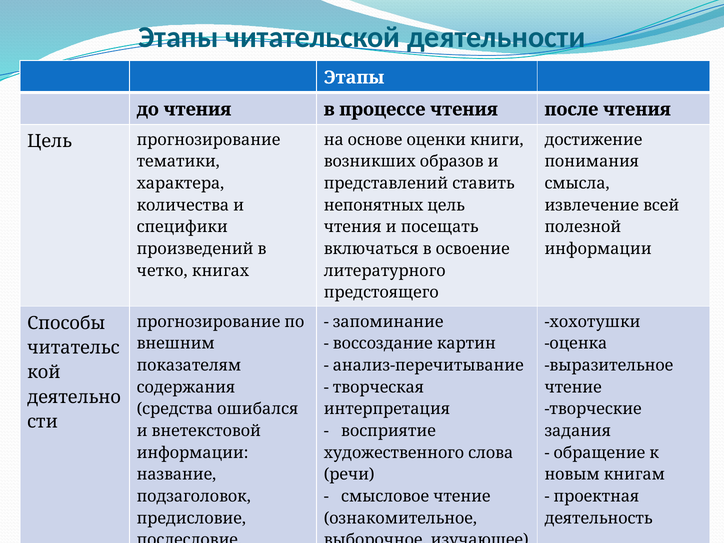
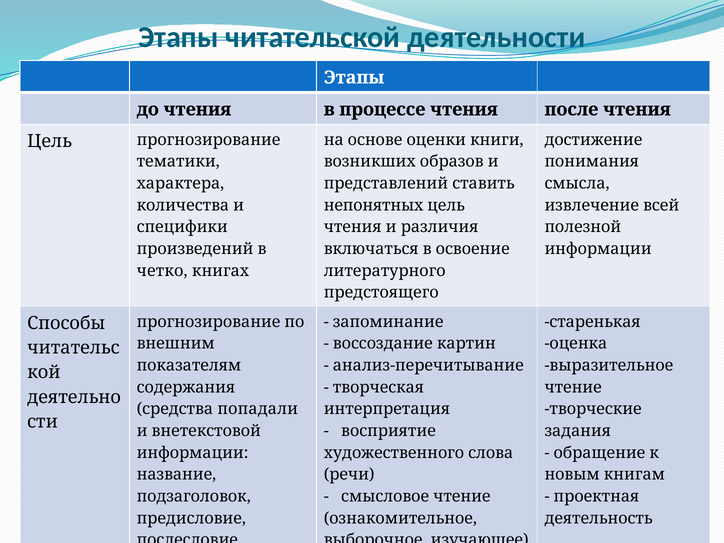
посещать: посещать -> различия
хохотушки: хохотушки -> старенькая
ошибался: ошибался -> попадали
